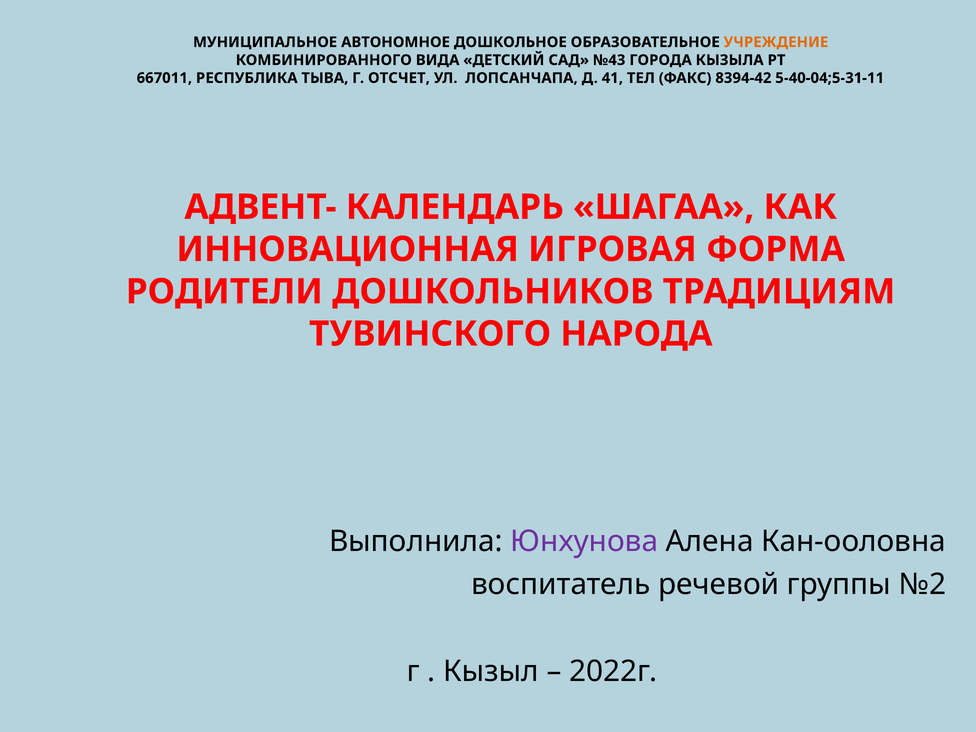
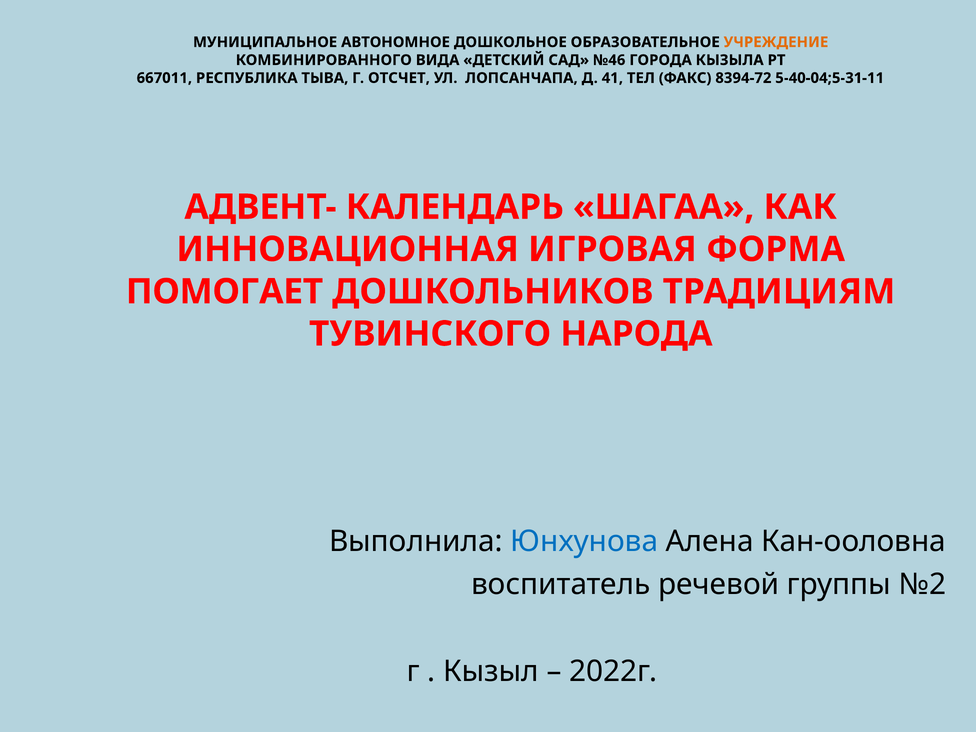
№43: №43 -> №46
8394-42: 8394-42 -> 8394-72
РОДИТЕЛИ: РОДИТЕЛИ -> ПОМОГАЕТ
Юнхунова colour: purple -> blue
